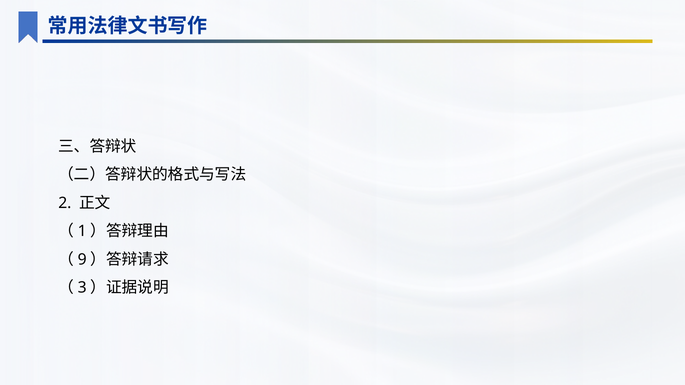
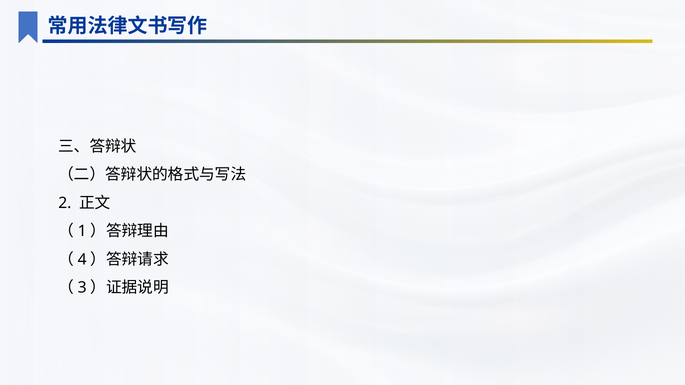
9: 9 -> 4
